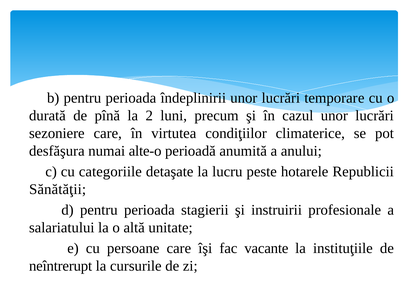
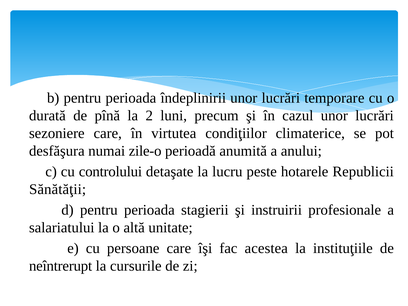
alte-o: alte-o -> zile-o
categoriile: categoriile -> controlului
vacante: vacante -> acestea
